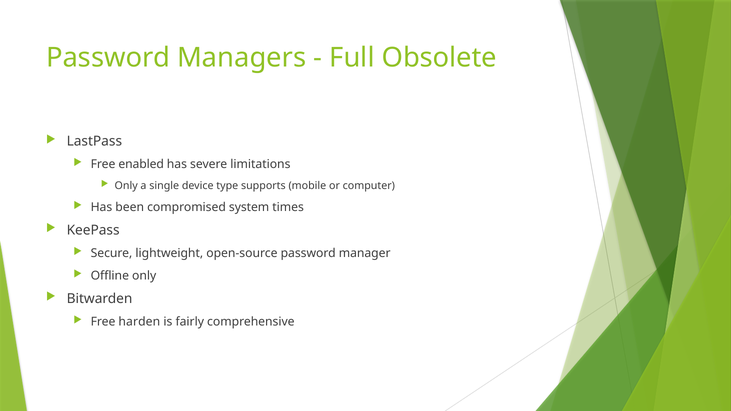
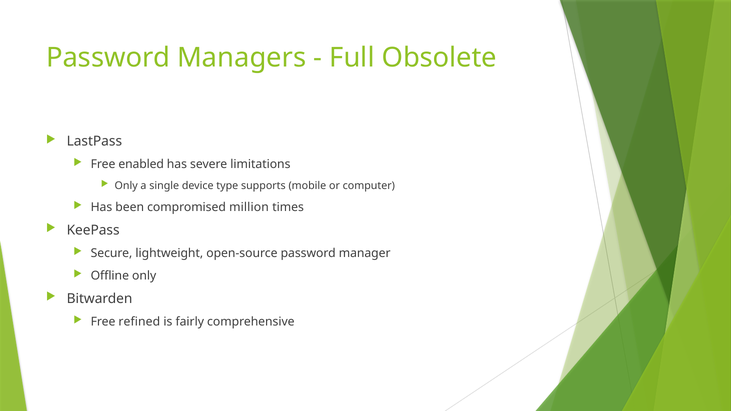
system: system -> million
harden: harden -> refined
